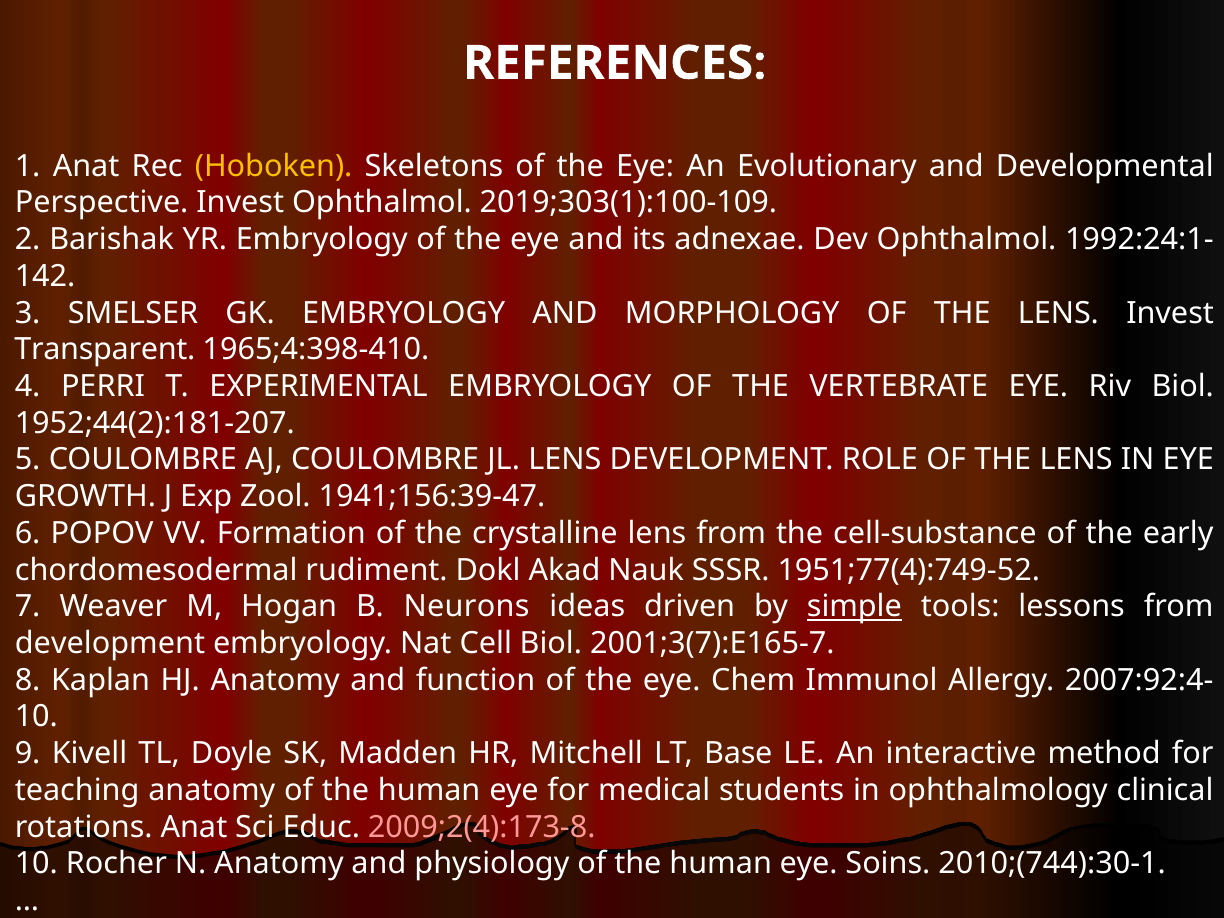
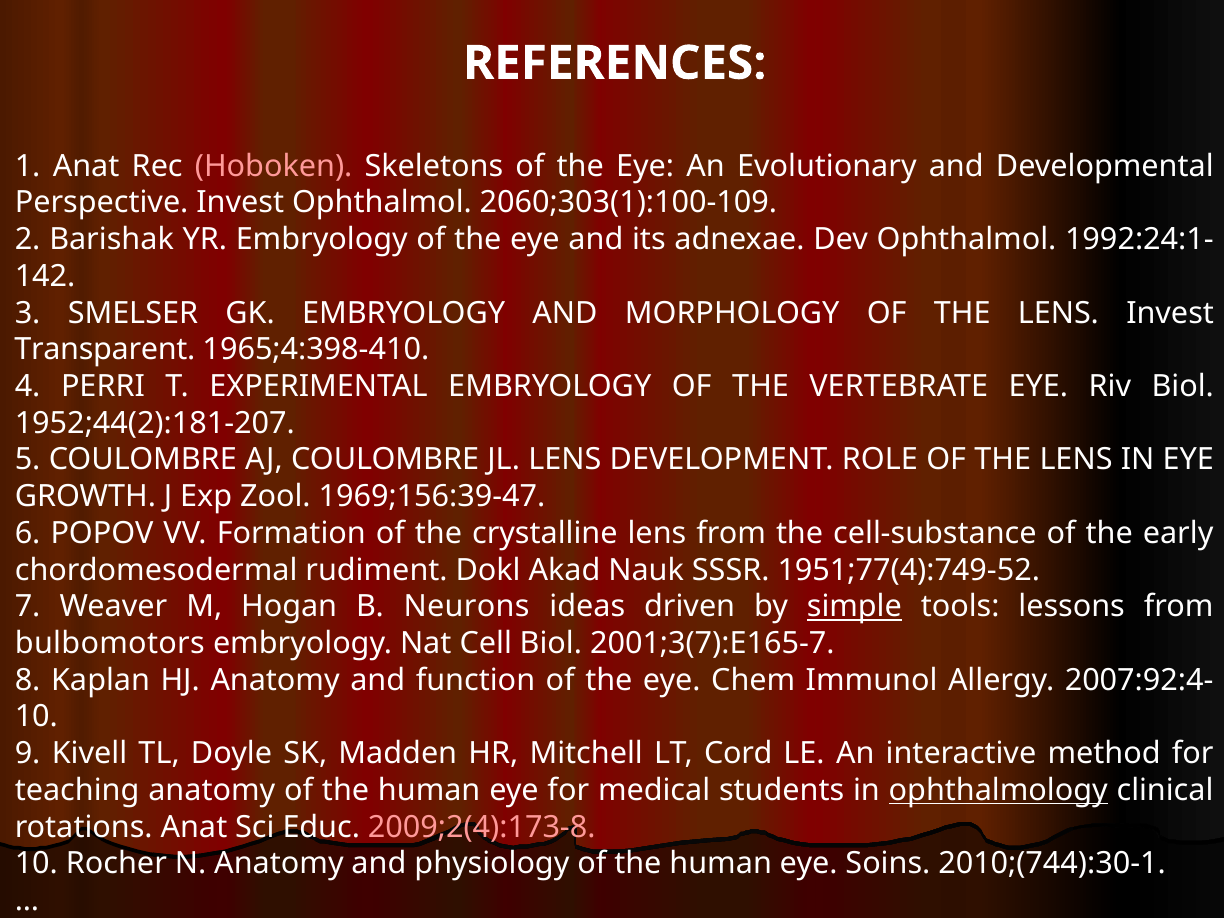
Hoboken colour: yellow -> pink
2019;303(1):100-109: 2019;303(1):100-109 -> 2060;303(1):100-109
1941;156:39-47: 1941;156:39-47 -> 1969;156:39-47
development at (110, 643): development -> bulbomotors
Base: Base -> Cord
ophthalmology underline: none -> present
